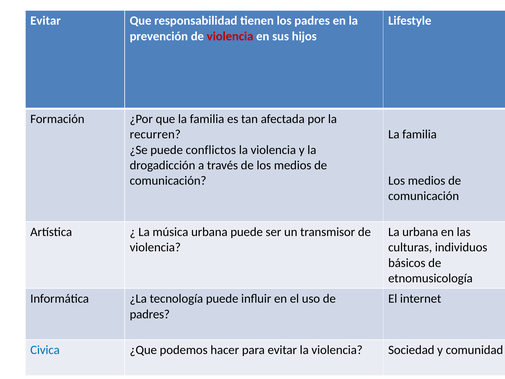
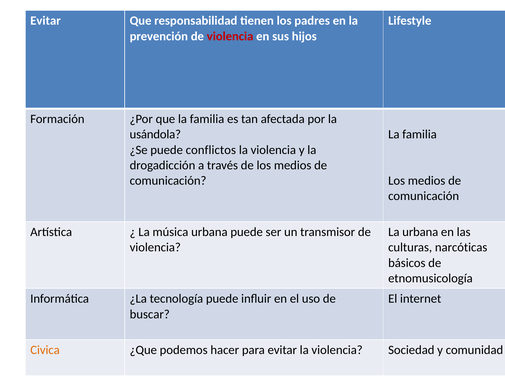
recurren: recurren -> usándola
individuos: individuos -> narcóticas
padres at (150, 314): padres -> buscar
Civica colour: blue -> orange
